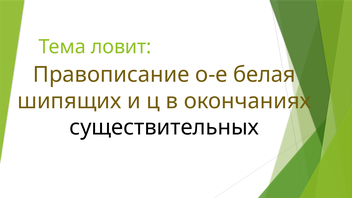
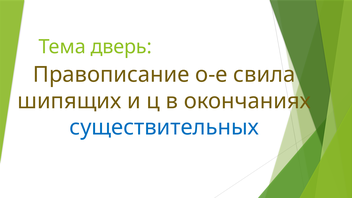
ловит: ловит -> дверь
белая: белая -> свила
существительных colour: black -> blue
